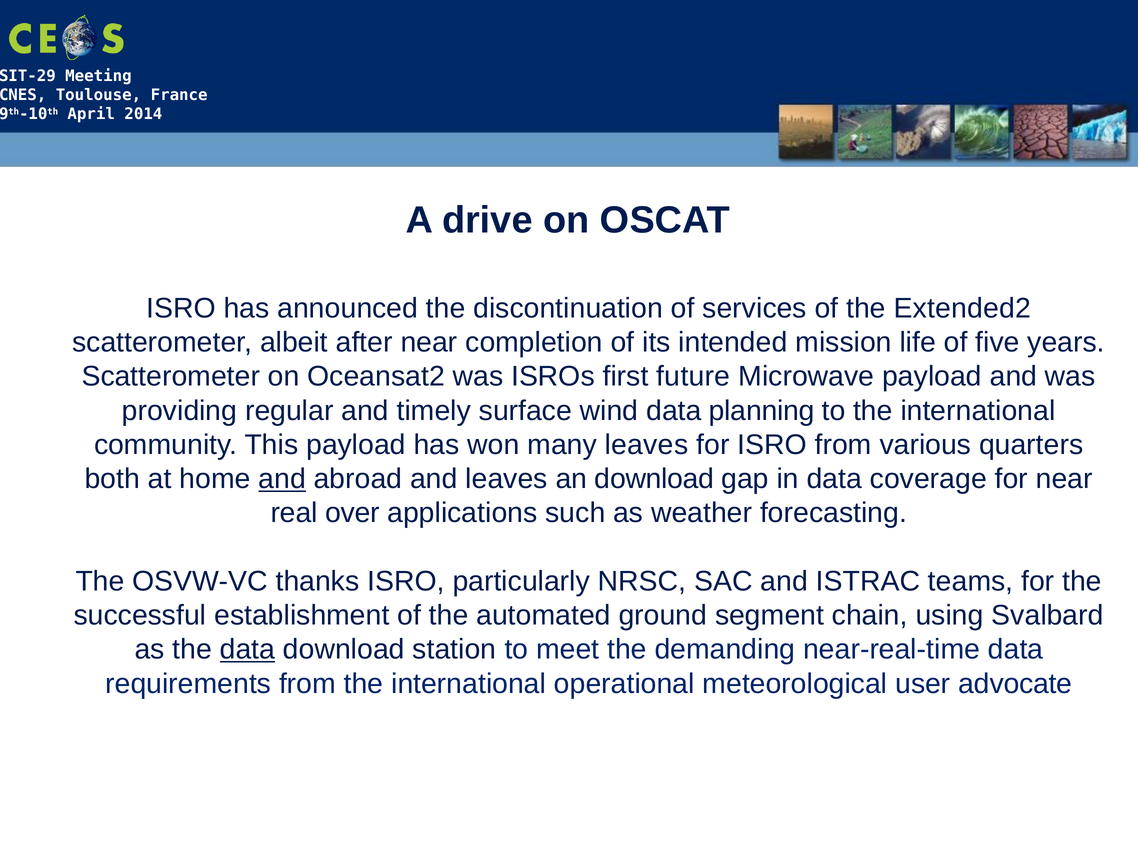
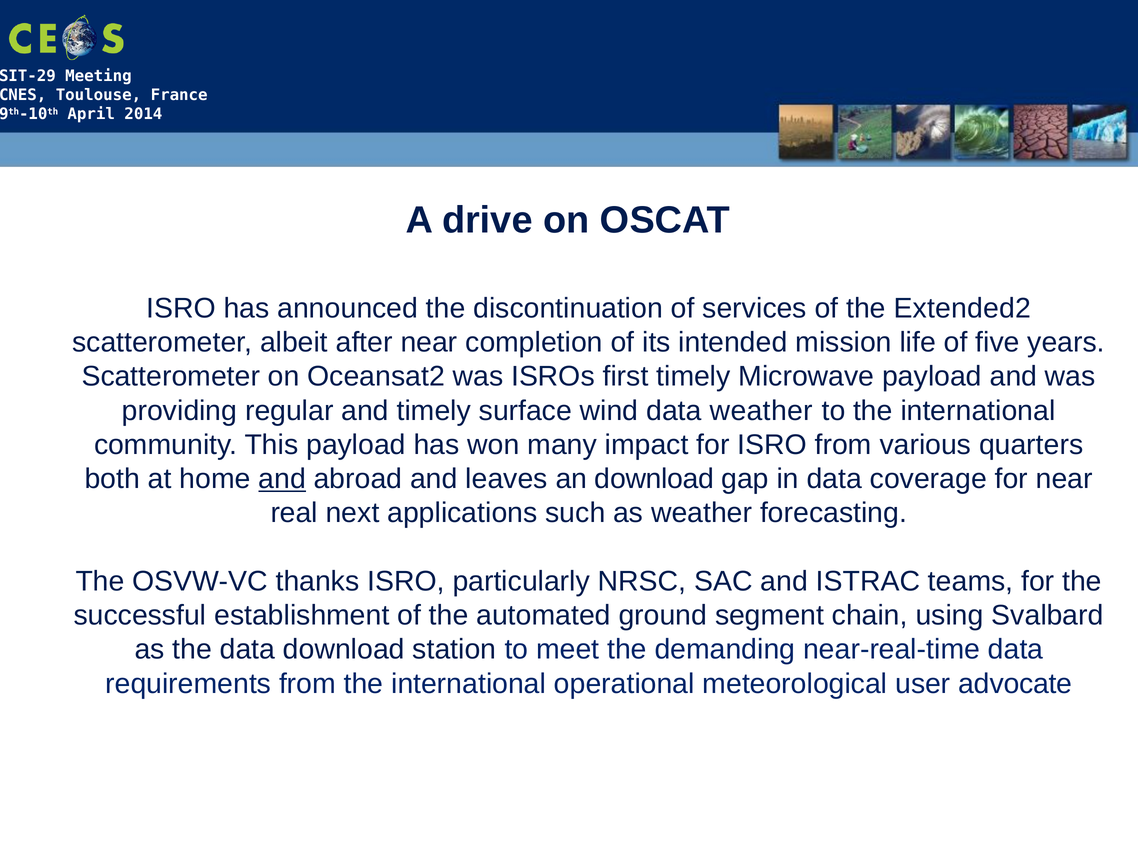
first future: future -> timely
data planning: planning -> weather
many leaves: leaves -> impact
over: over -> next
data at (247, 650) underline: present -> none
